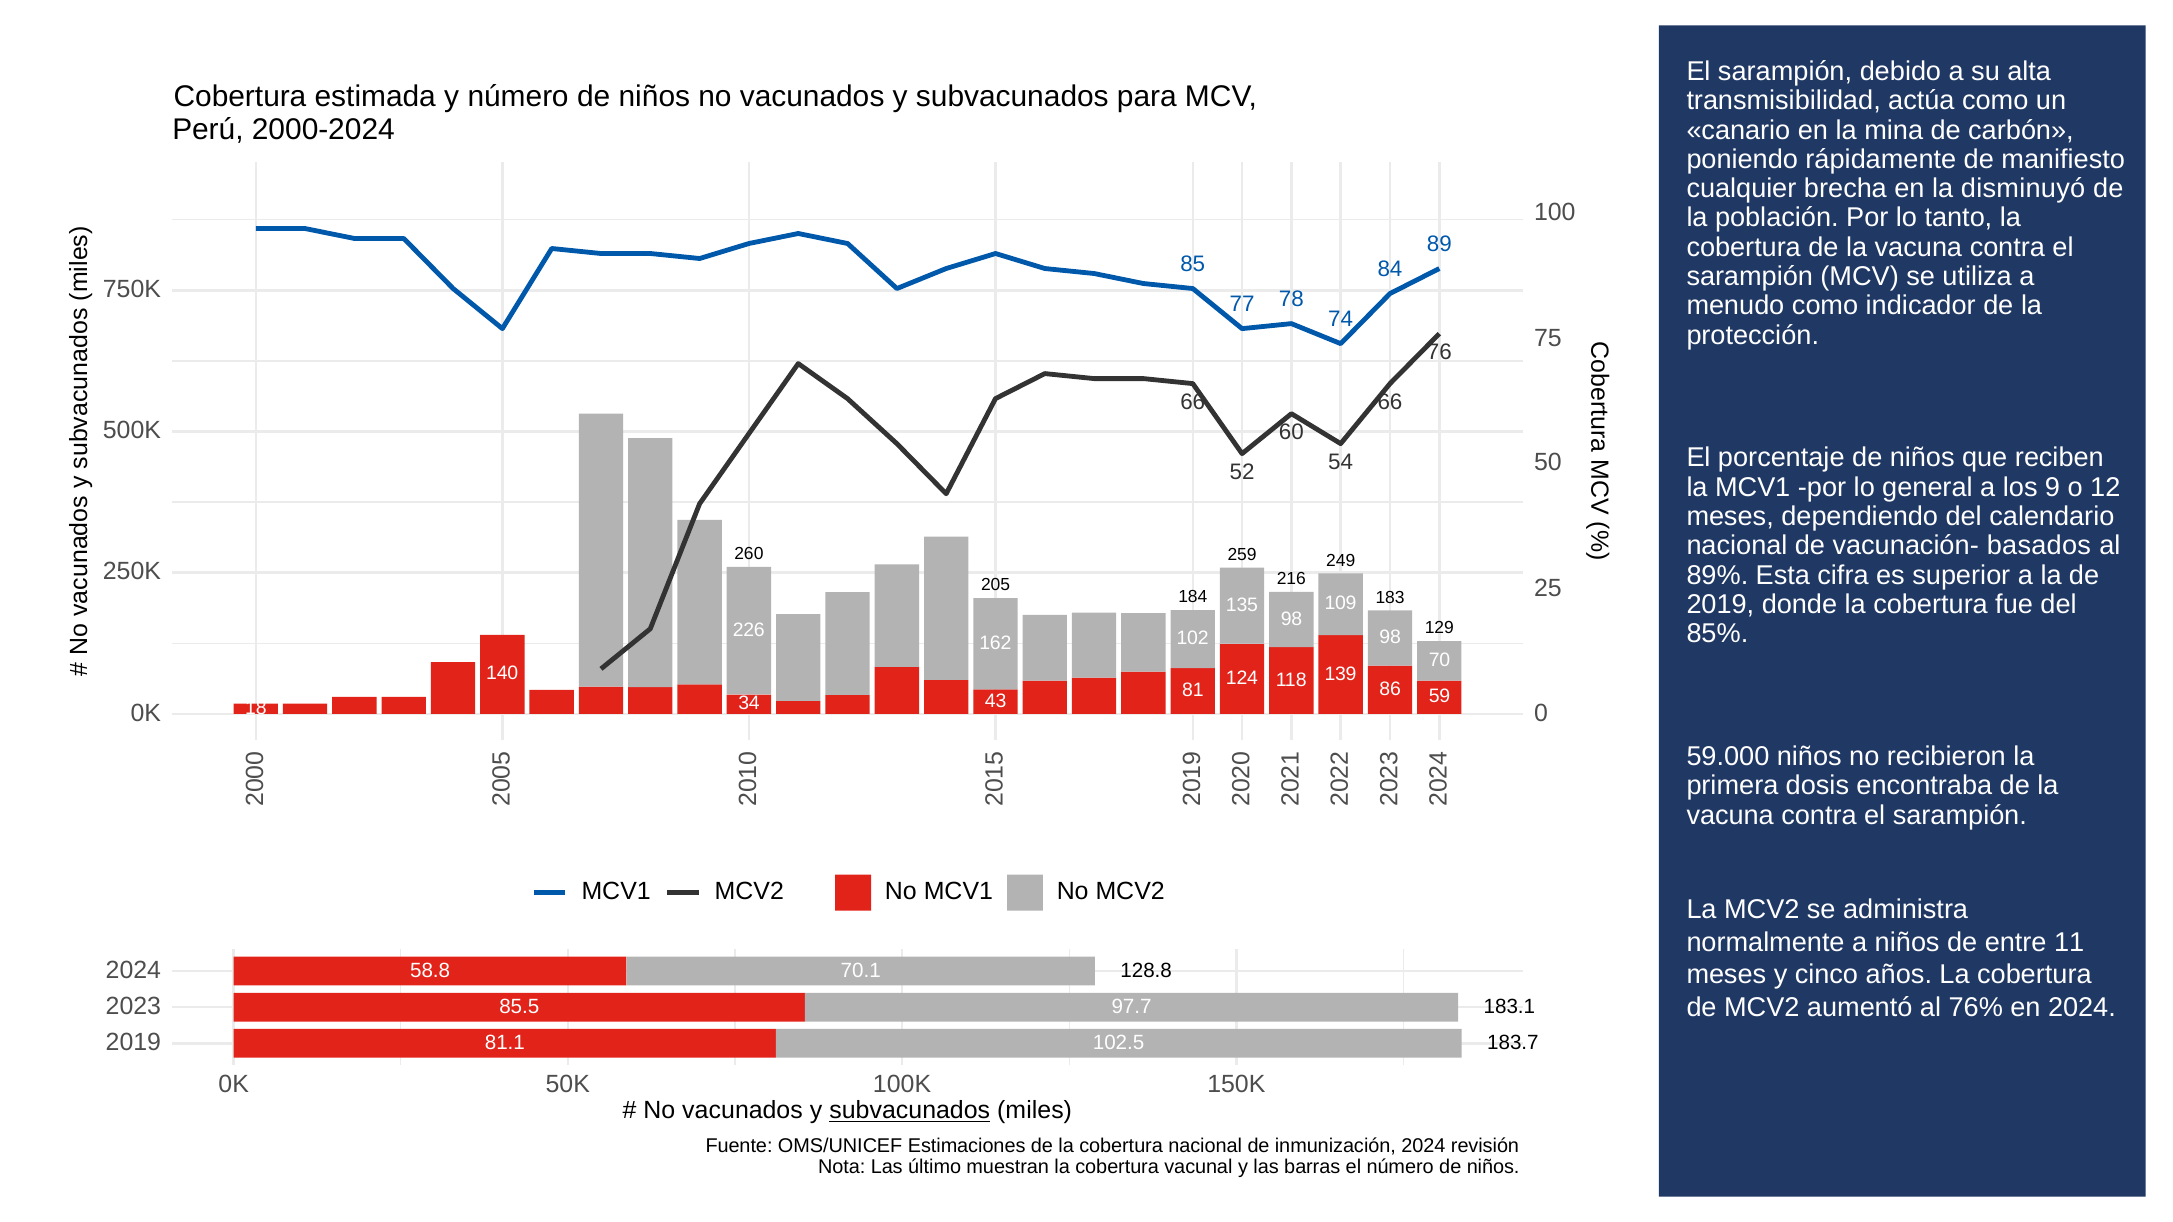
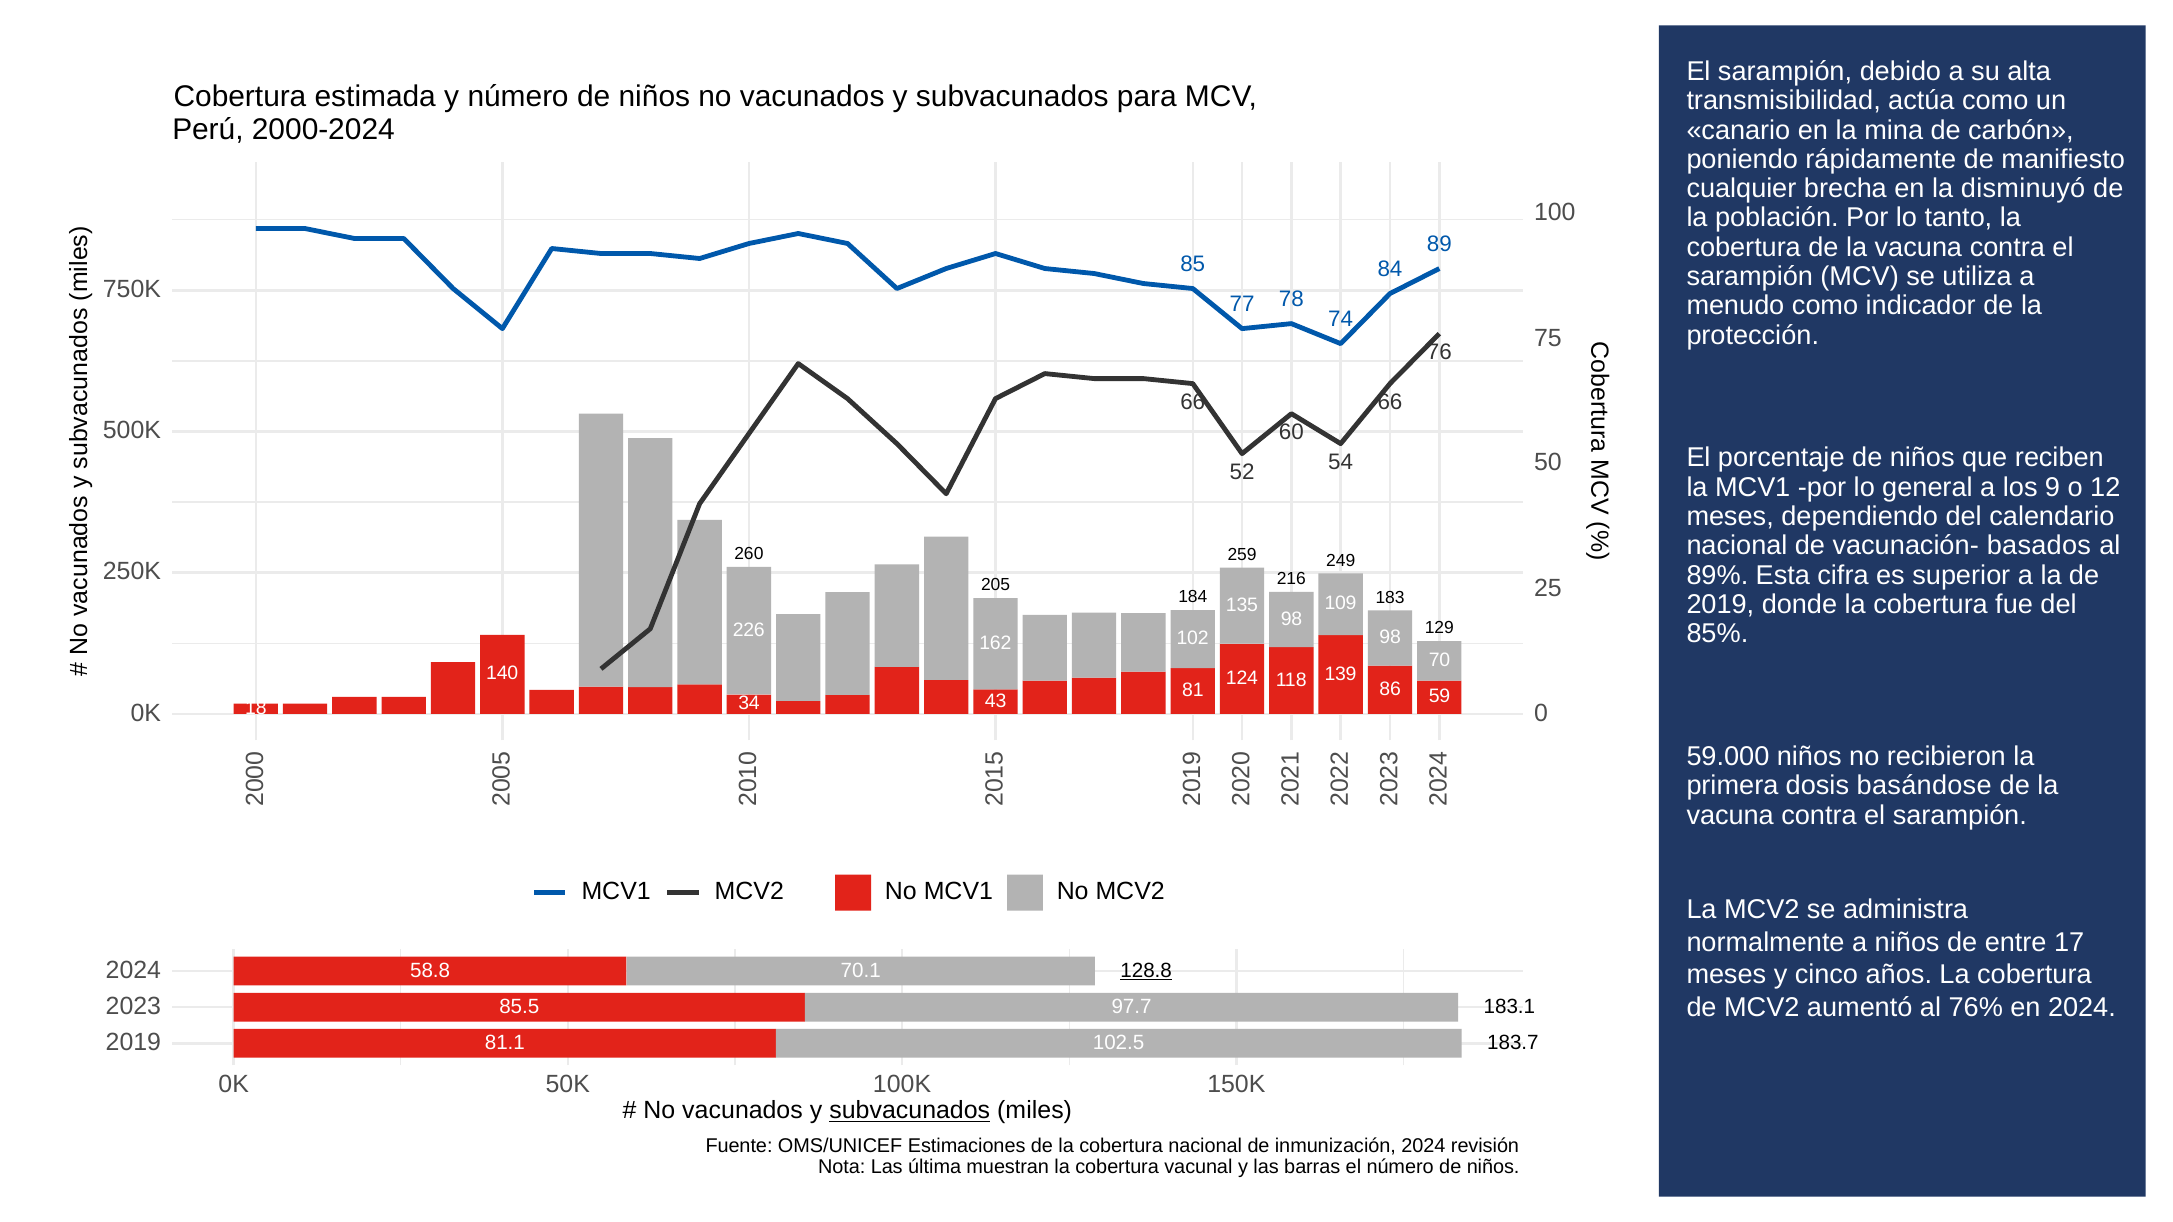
encontraba: encontraba -> basándose
11: 11 -> 17
128.8 underline: none -> present
último: último -> última
